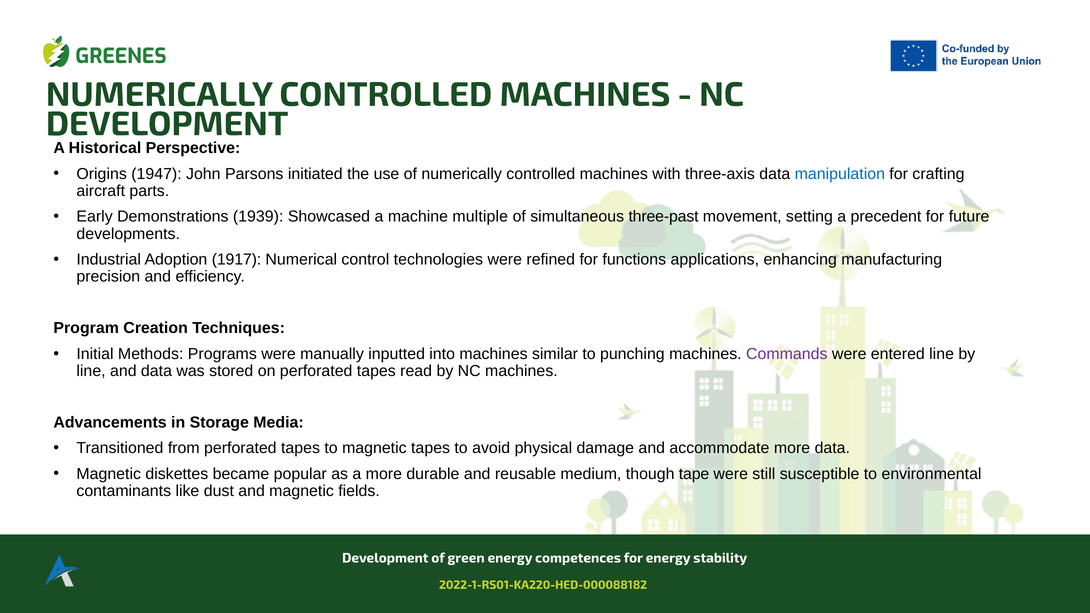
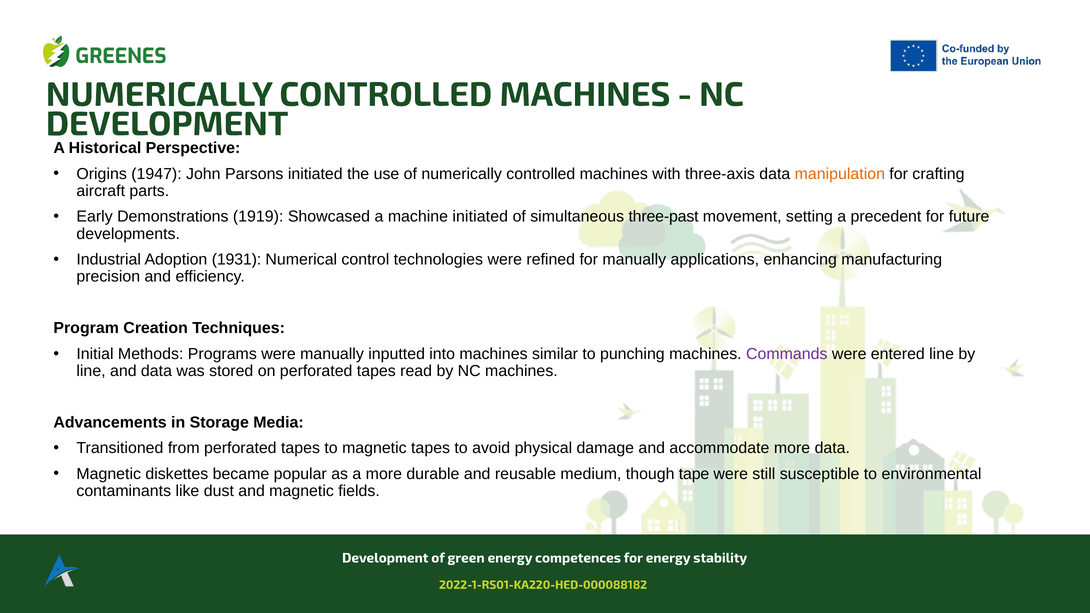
manipulation colour: blue -> orange
1939: 1939 -> 1919
machine multiple: multiple -> initiated
1917: 1917 -> 1931
for functions: functions -> manually
